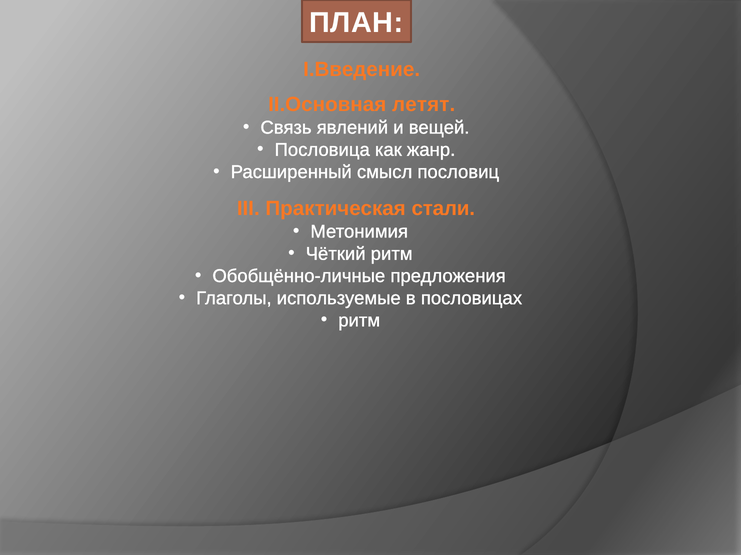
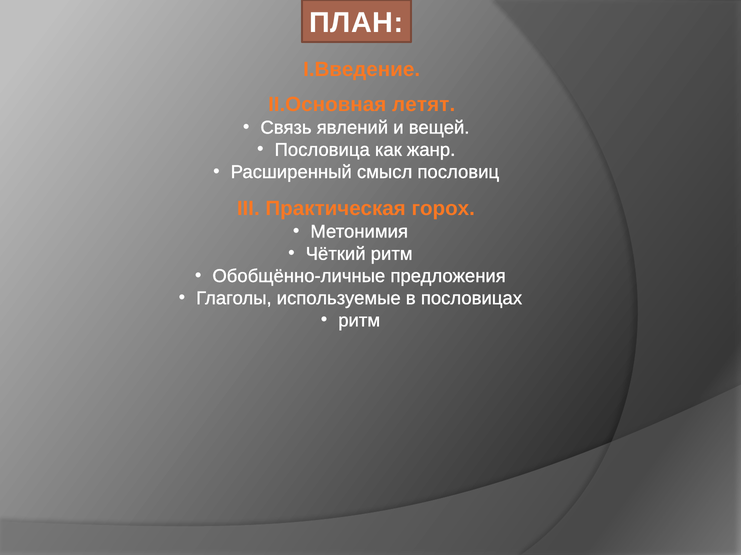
стали: стали -> горох
